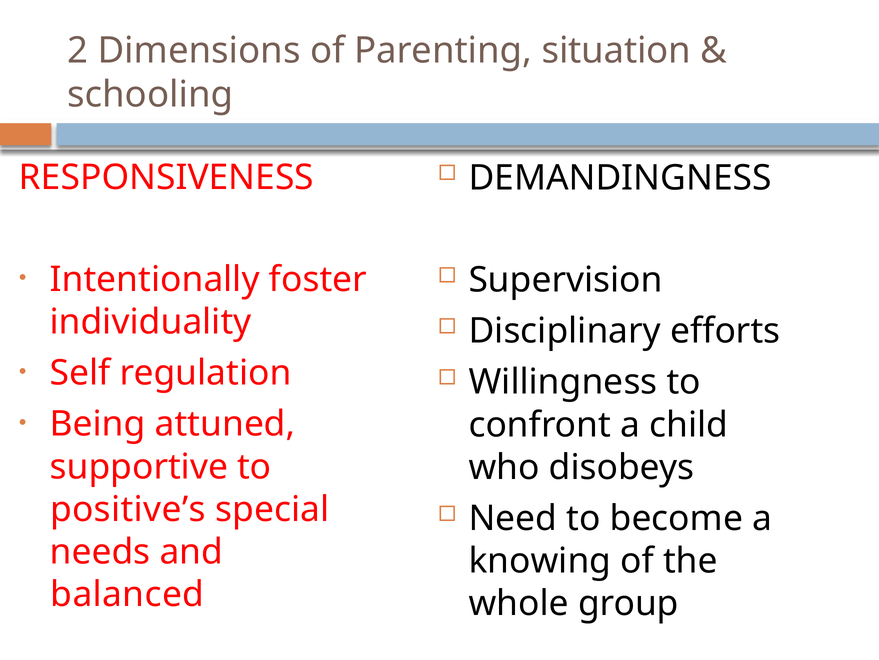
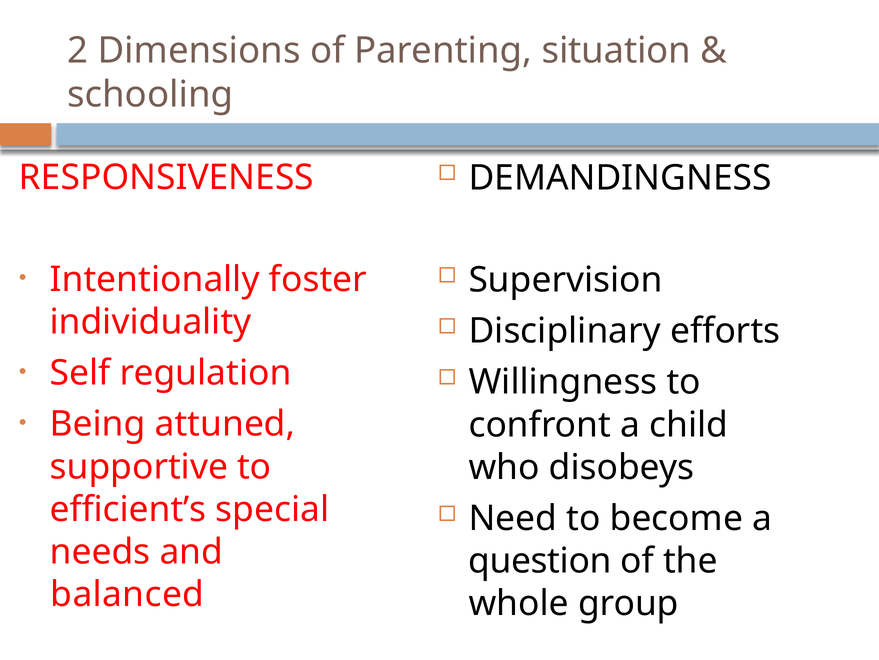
positive’s: positive’s -> efficient’s
knowing: knowing -> question
